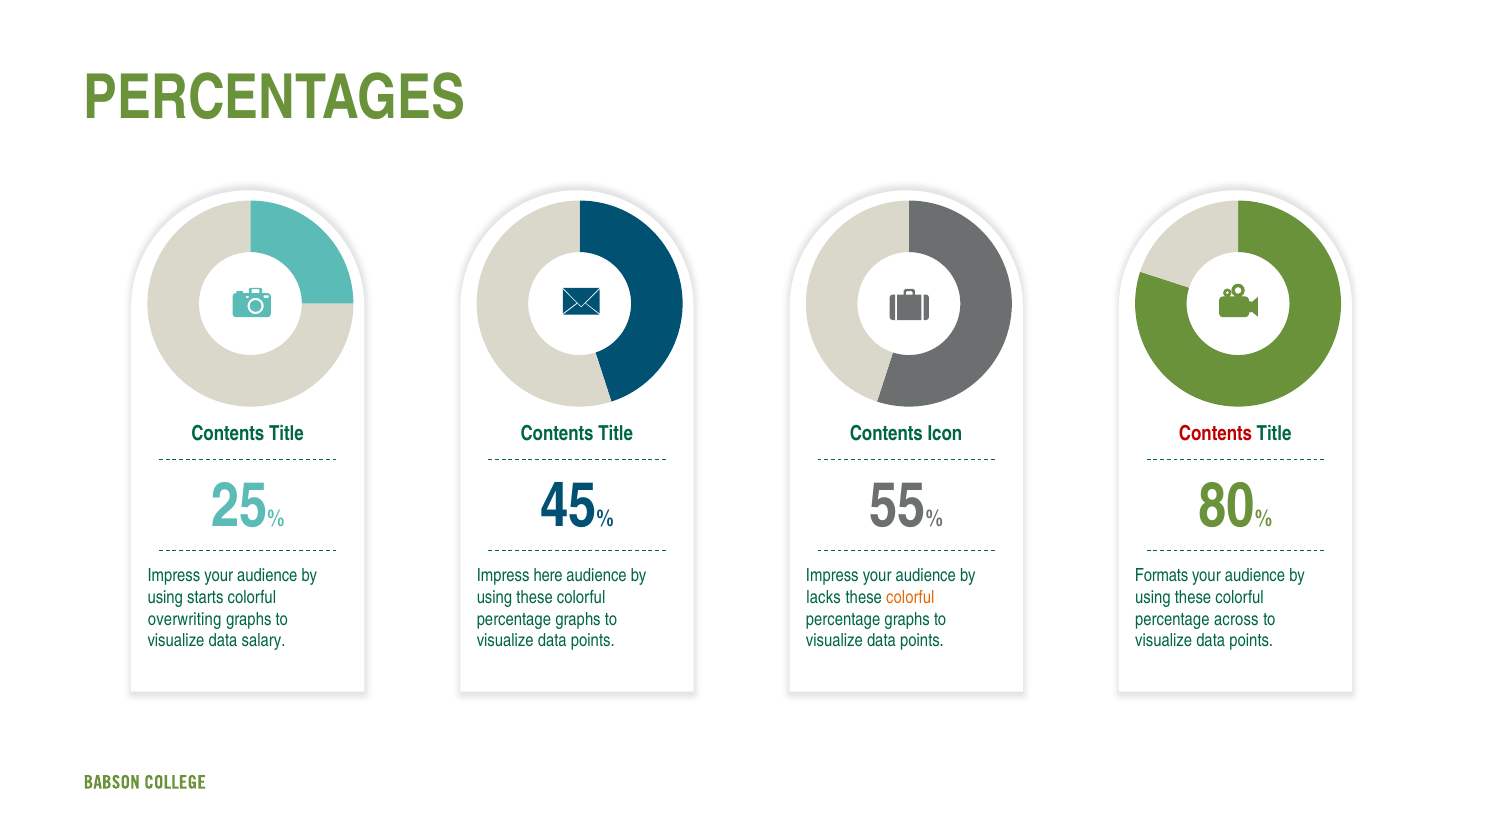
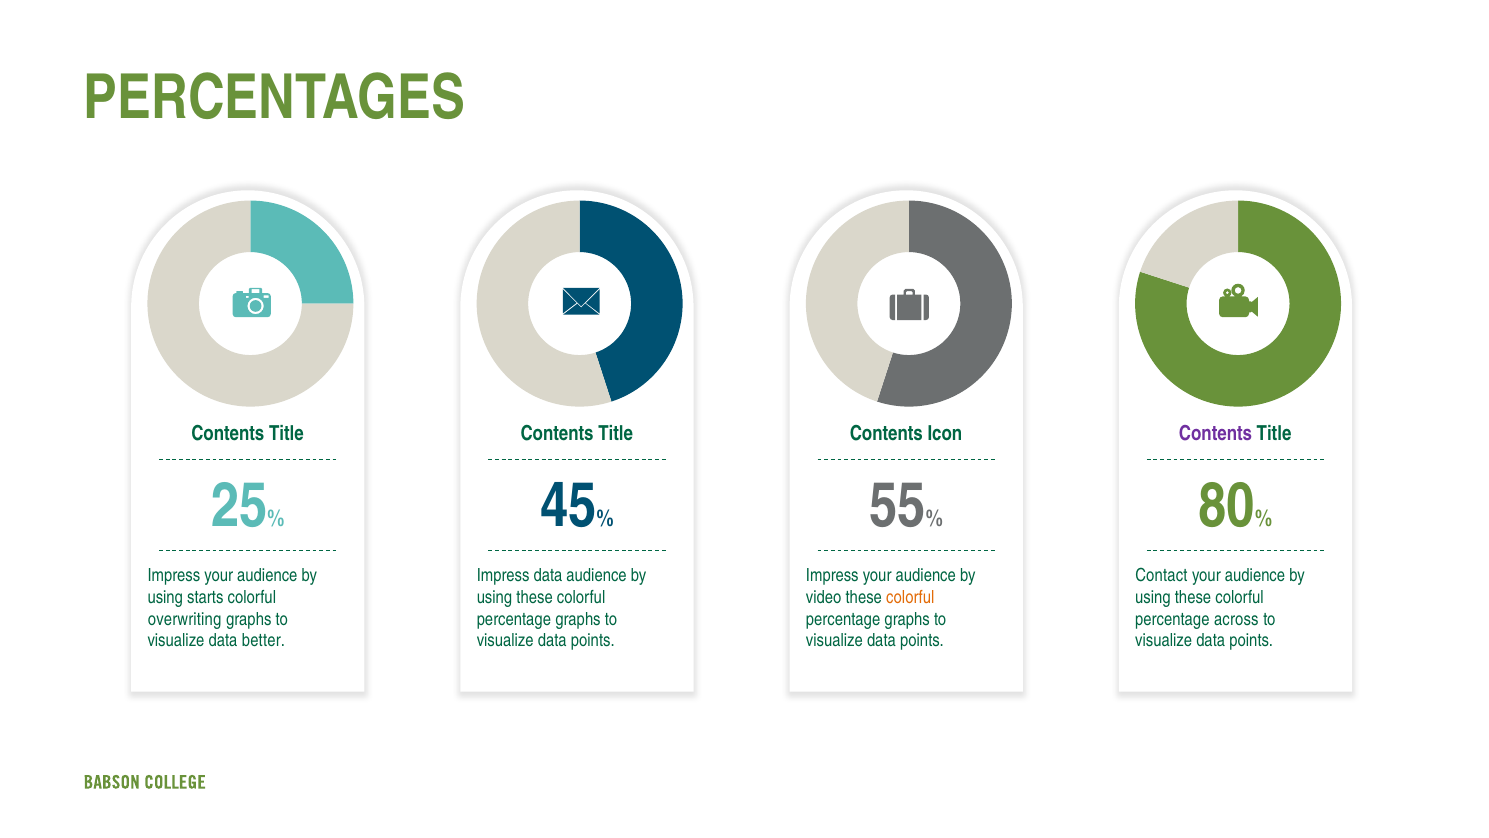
Contents at (1216, 433) colour: red -> purple
Impress here: here -> data
Formats: Formats -> Contact
lacks: lacks -> video
salary: salary -> better
